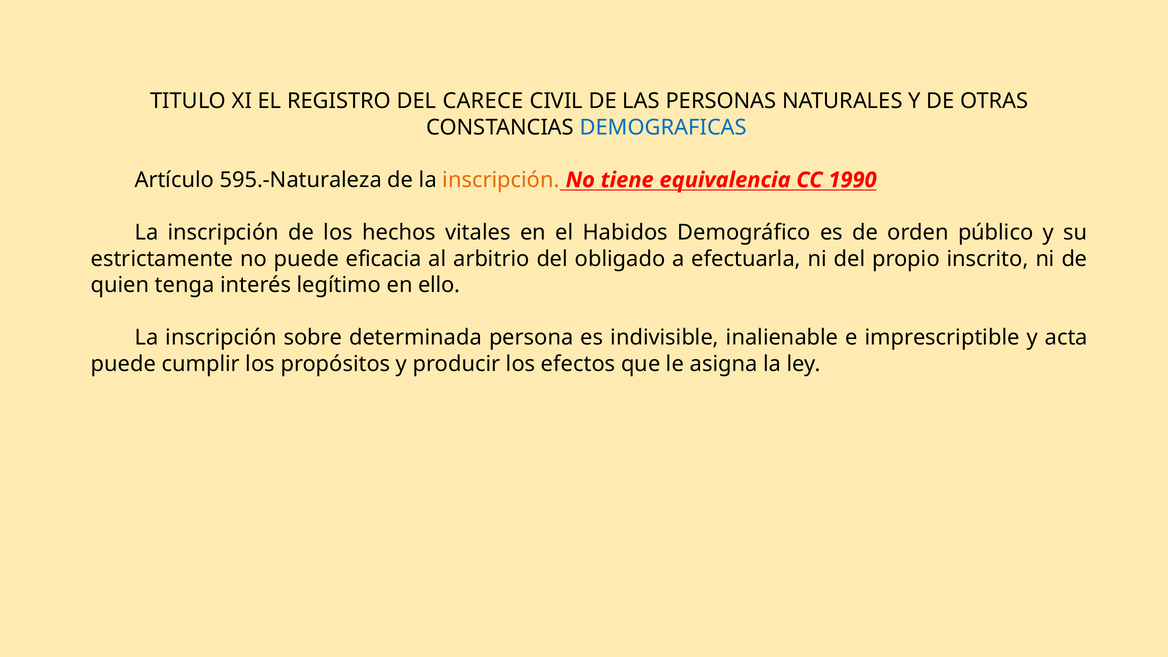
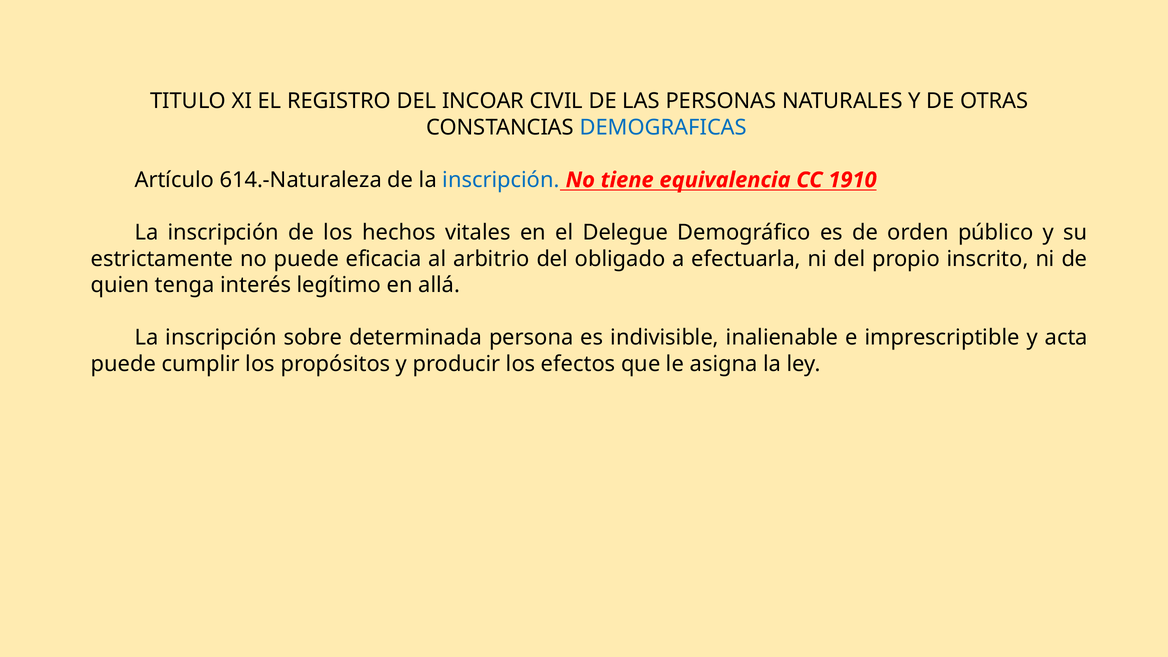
CARECE: CARECE -> INCOAR
595.-Naturaleza: 595.-Naturaleza -> 614.-Naturaleza
inscripción at (501, 180) colour: orange -> blue
1990: 1990 -> 1910
Habidos: Habidos -> Delegue
ello: ello -> allá
